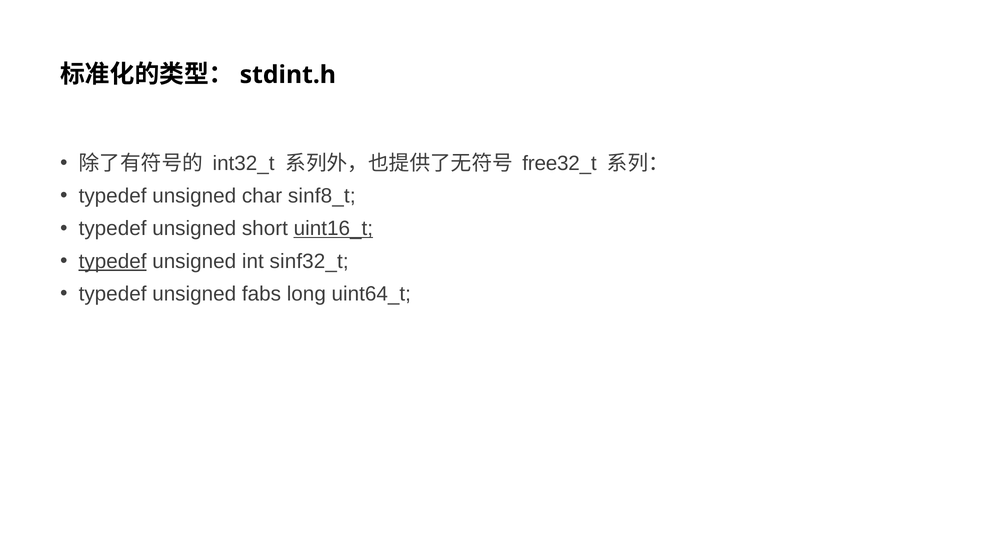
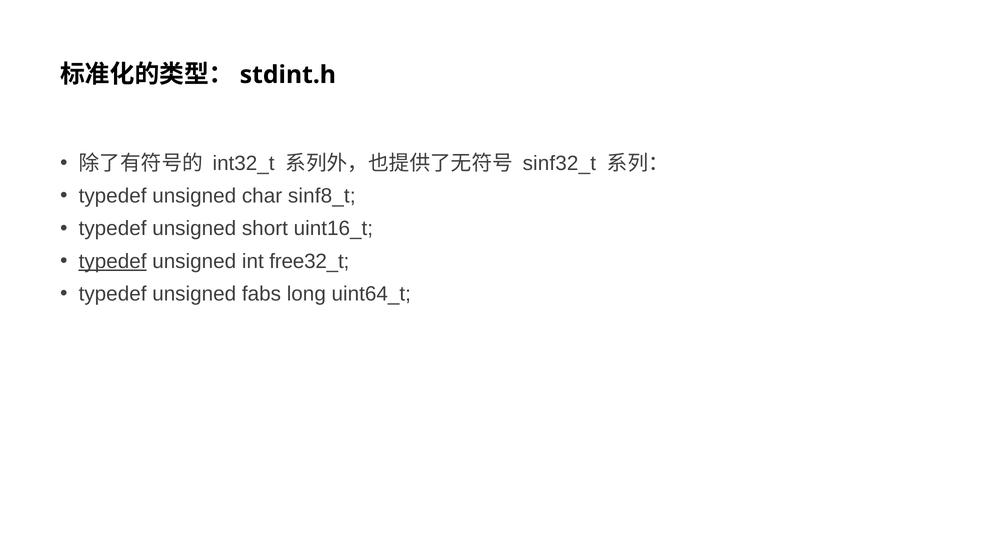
free32_t: free32_t -> sinf32_t
uint16_t underline: present -> none
sinf32_t: sinf32_t -> free32_t
